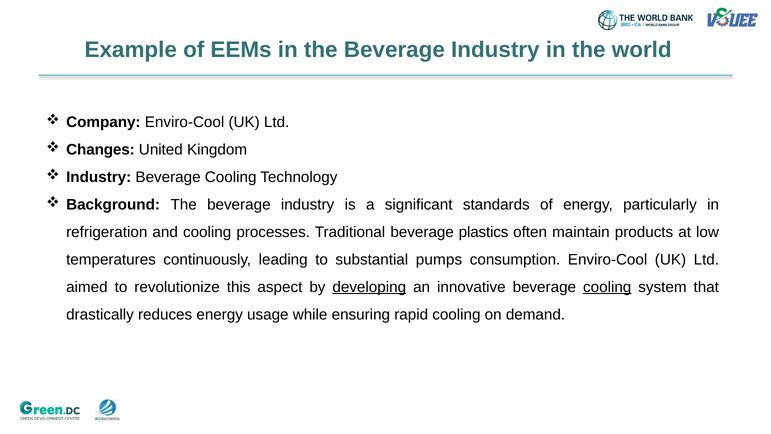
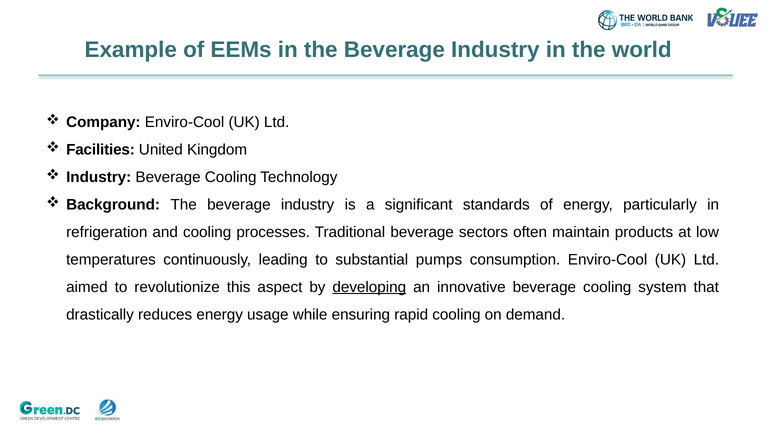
Changes: Changes -> Facilities
plastics: plastics -> sectors
cooling at (607, 287) underline: present -> none
